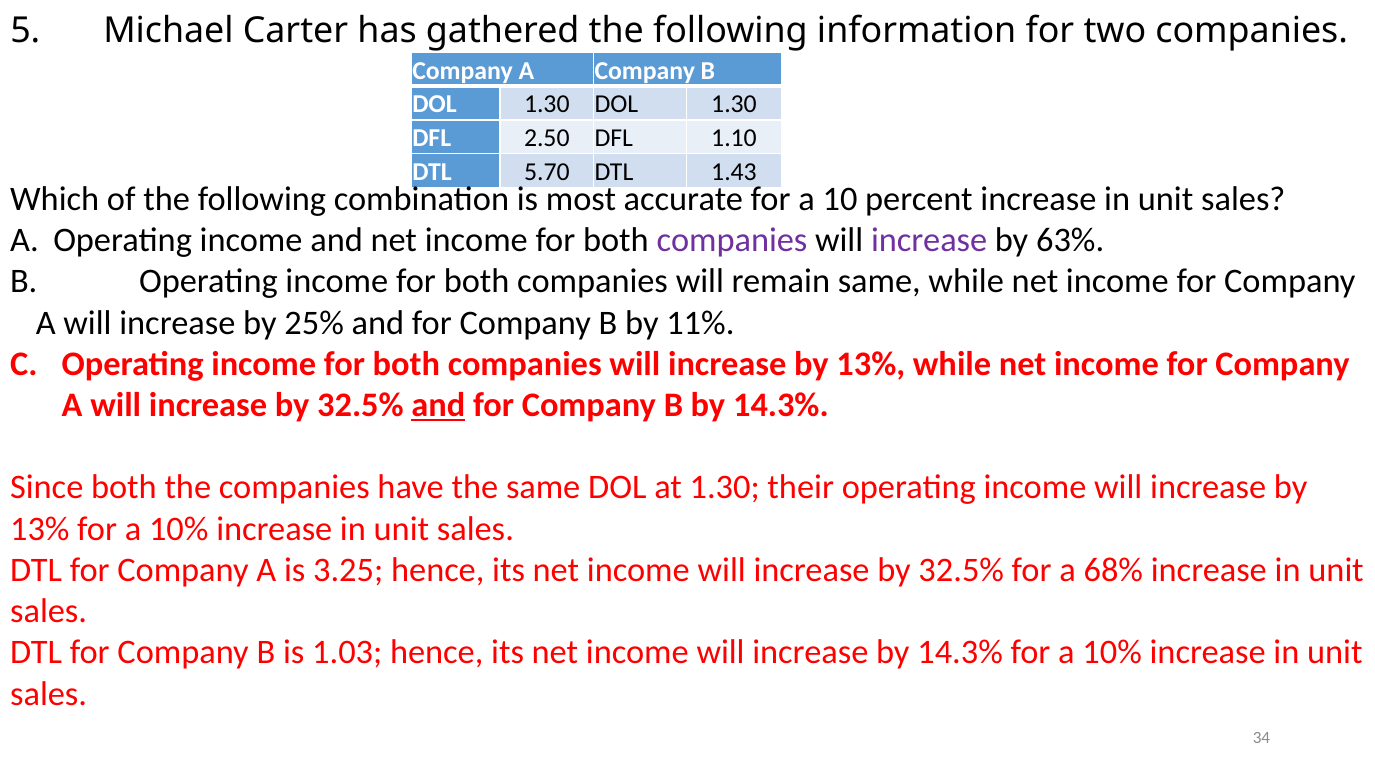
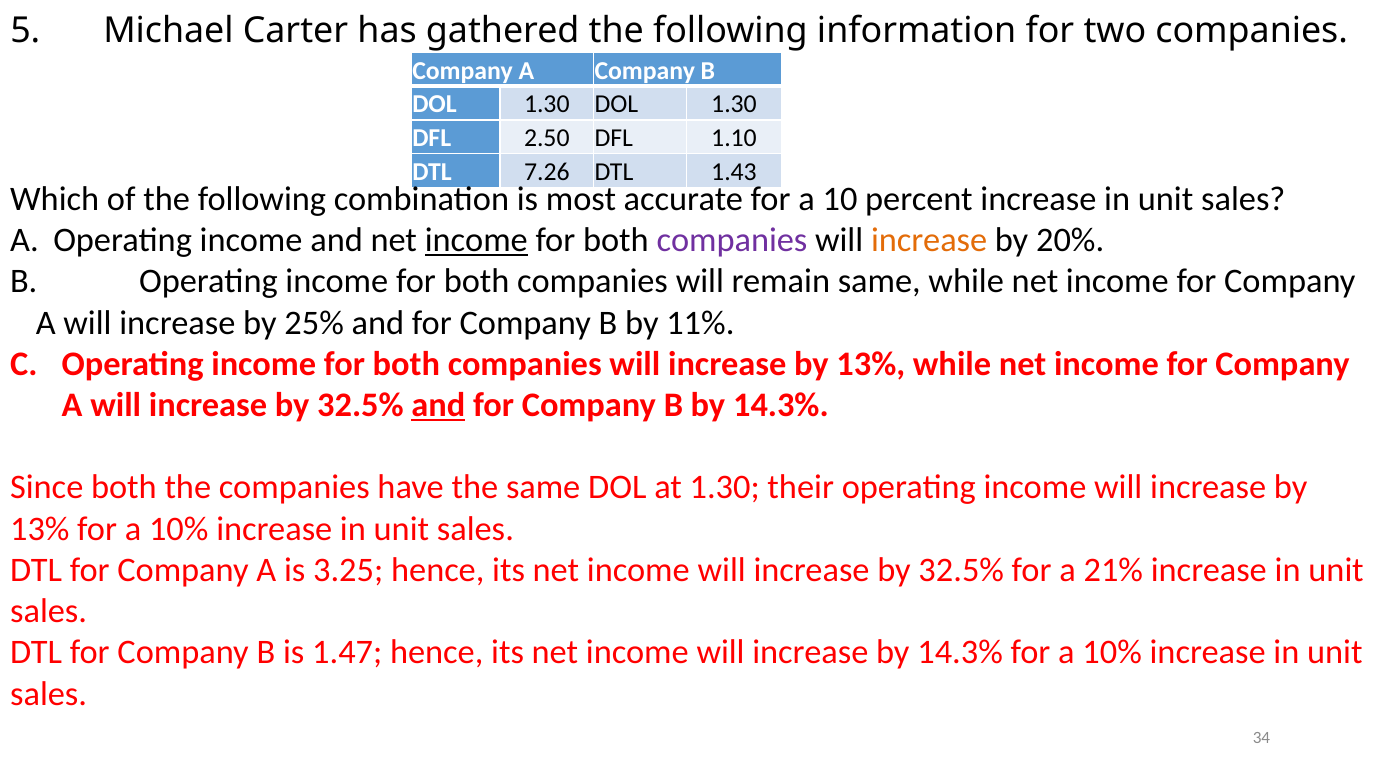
5.70: 5.70 -> 7.26
income at (476, 240) underline: none -> present
increase at (929, 240) colour: purple -> orange
63%: 63% -> 20%
68%: 68% -> 21%
1.03: 1.03 -> 1.47
